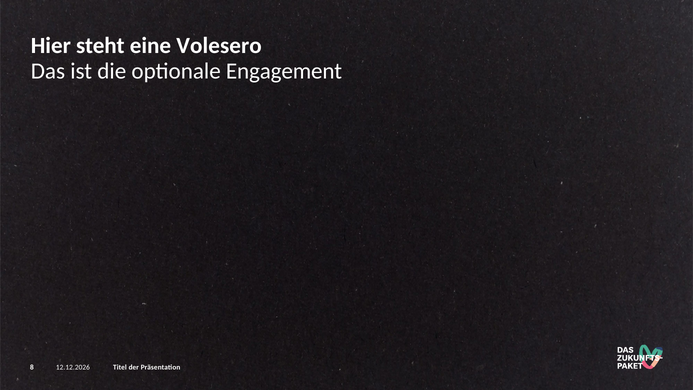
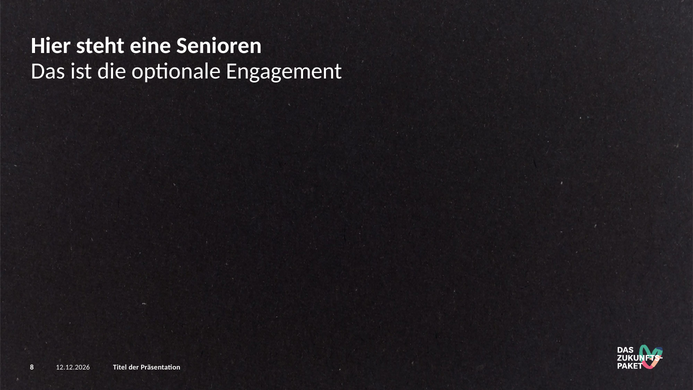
Volesero: Volesero -> Senioren
